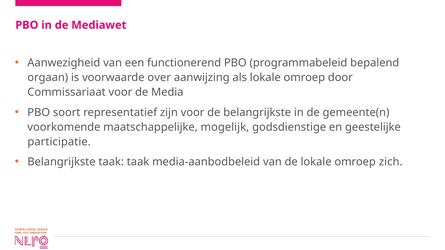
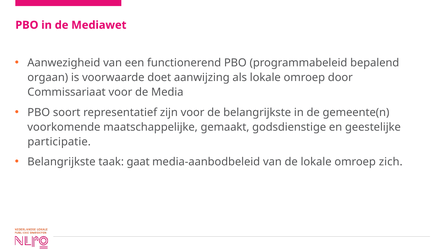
over: over -> doet
mogelijk: mogelijk -> gemaakt
taak taak: taak -> gaat
